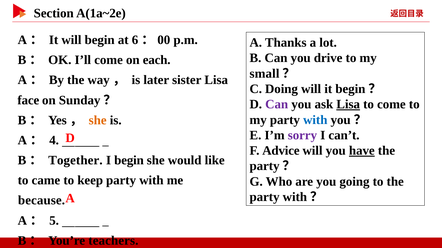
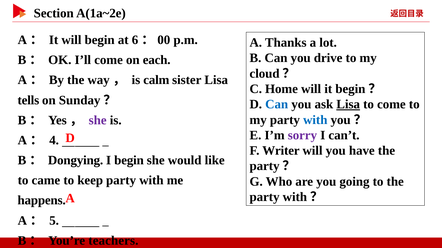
small: small -> cloud
later: later -> calm
Doing: Doing -> Home
face: face -> tells
Can at (277, 105) colour: purple -> blue
she at (98, 120) colour: orange -> purple
Advice: Advice -> Writer
have underline: present -> none
Together: Together -> Dongying
because: because -> happens
